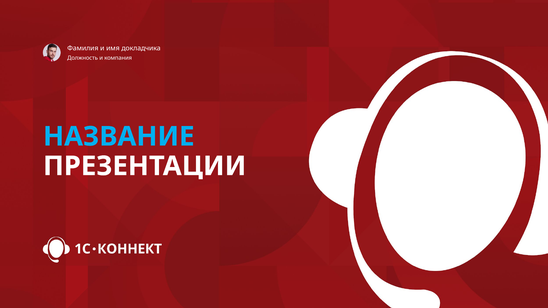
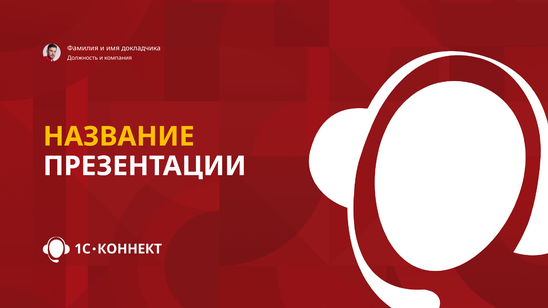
НАЗВАНИЕ colour: light blue -> yellow
